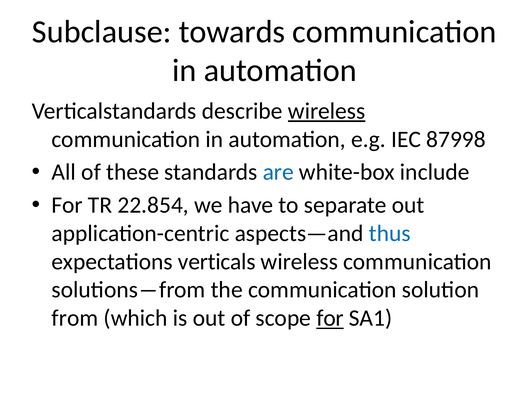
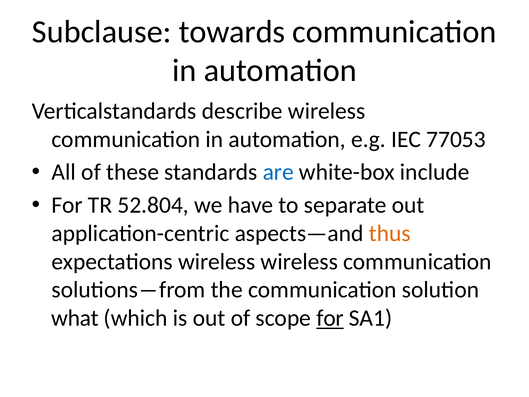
wireless at (327, 111) underline: present -> none
87998: 87998 -> 77053
22.854: 22.854 -> 52.804
thus colour: blue -> orange
expectations verticals: verticals -> wireless
from: from -> what
